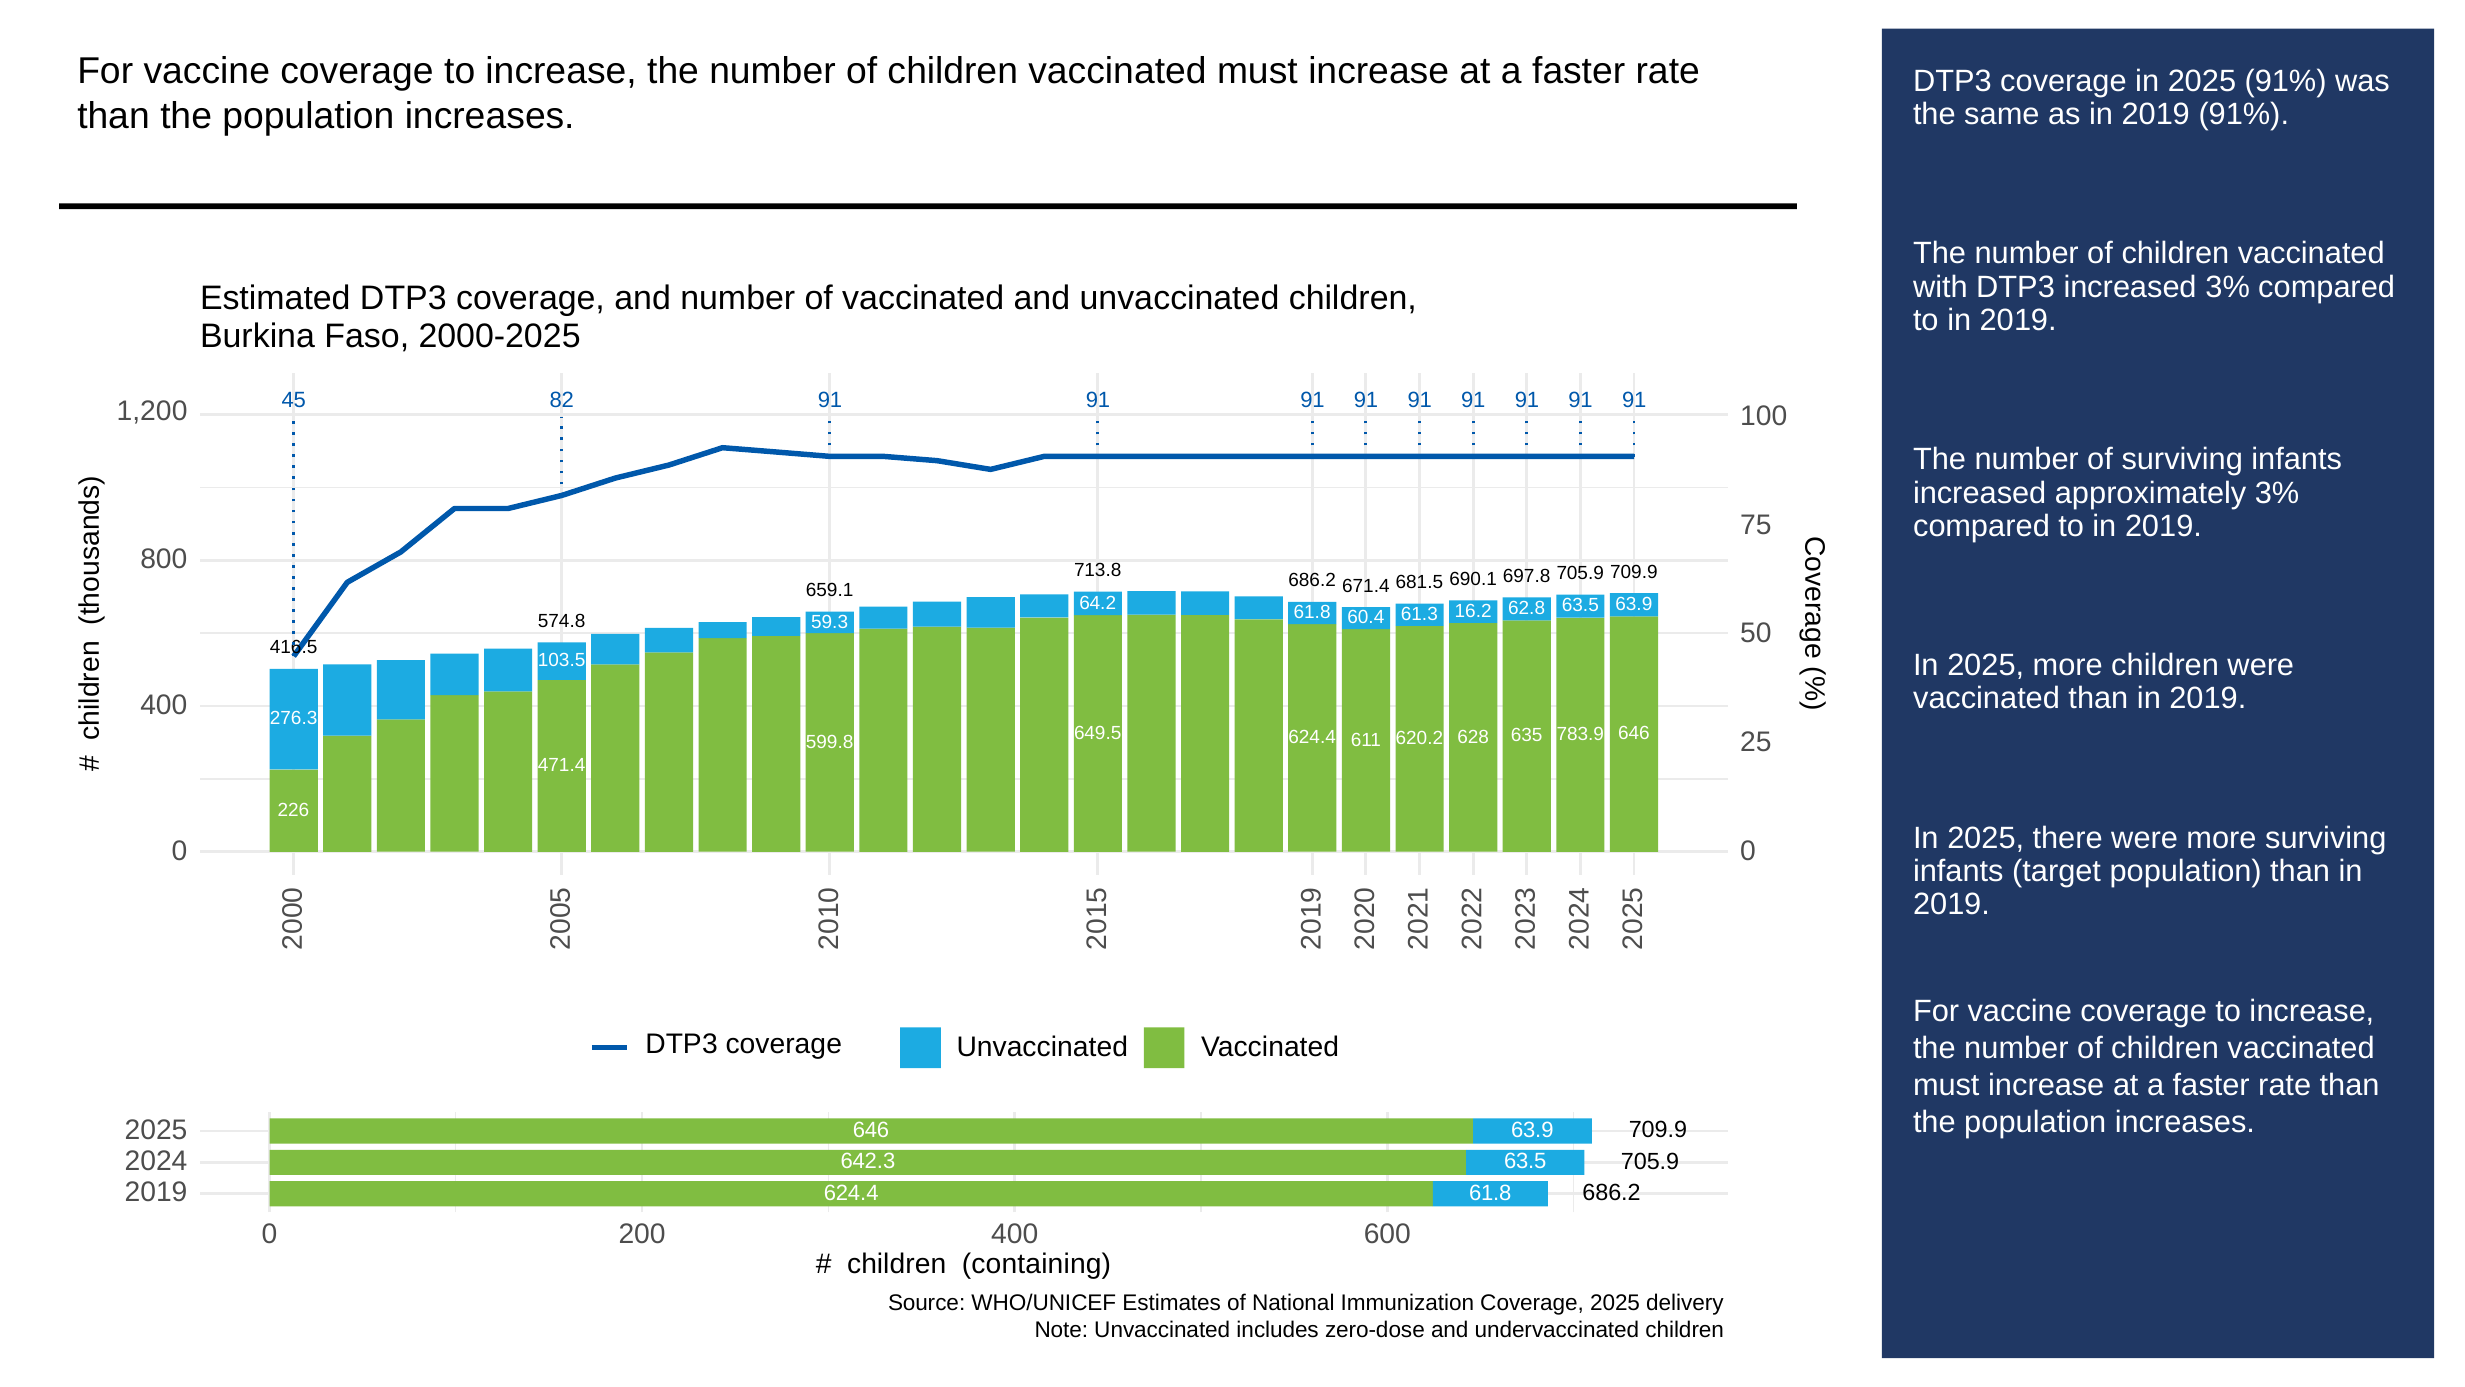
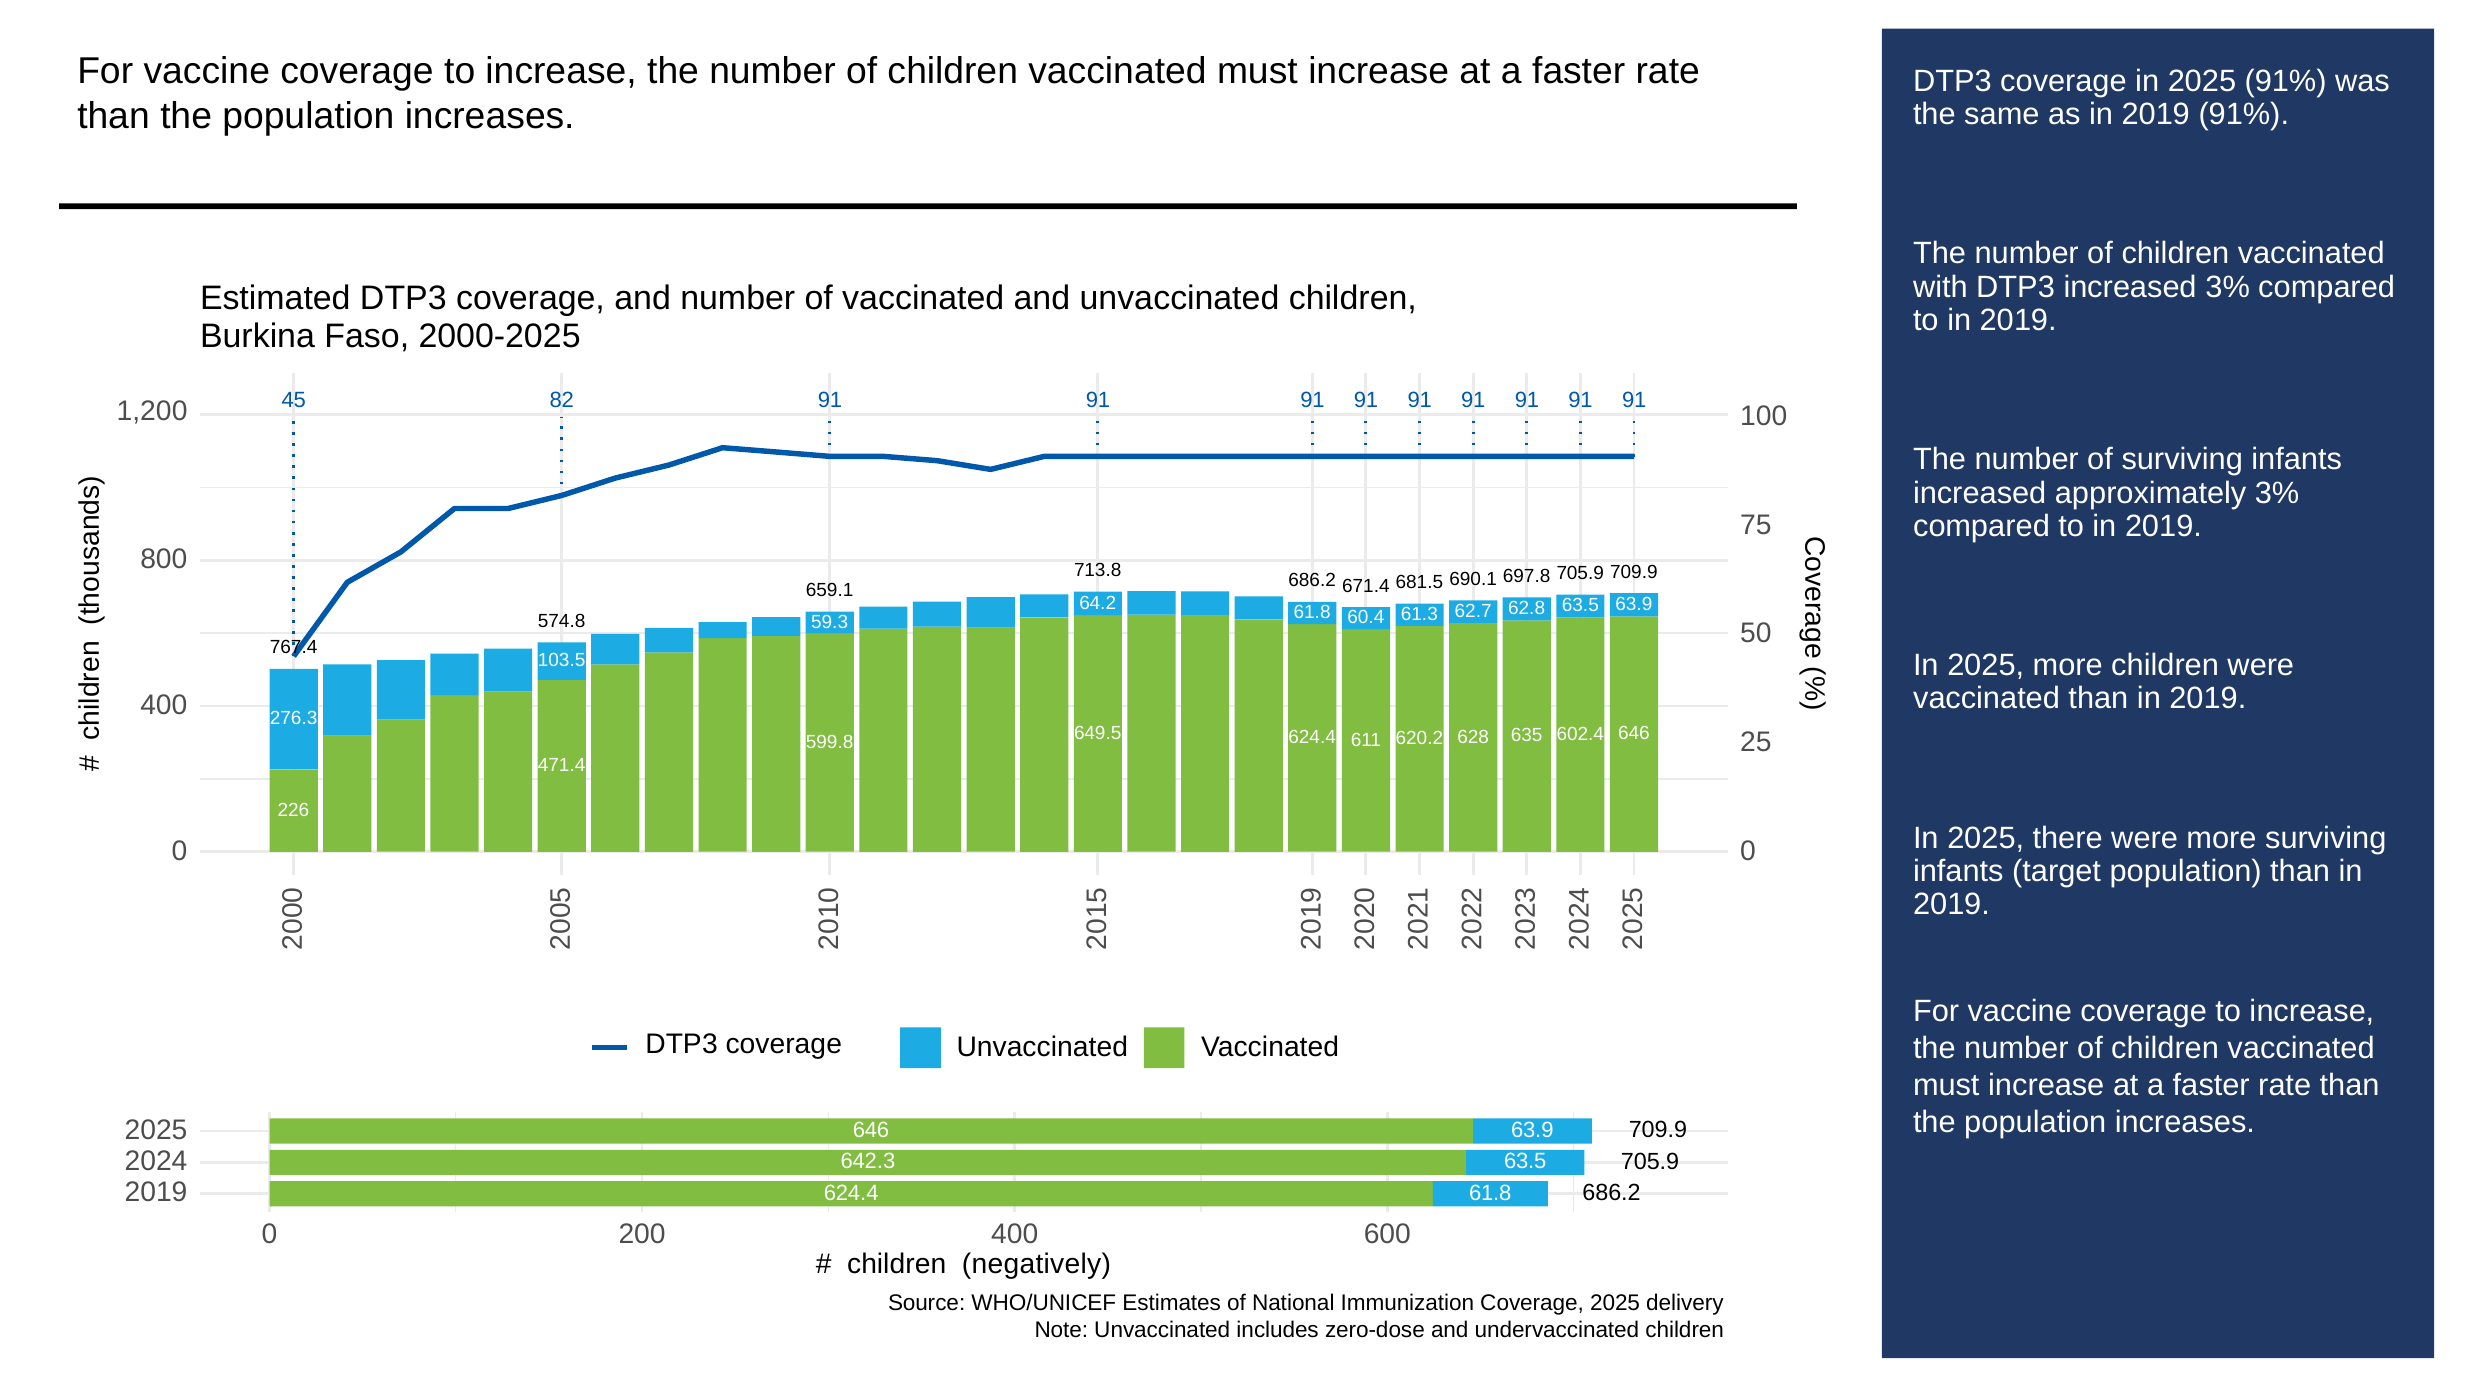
16.2: 16.2 -> 62.7
416.5: 416.5 -> 767.4
783.9: 783.9 -> 602.4
containing: containing -> negatively
